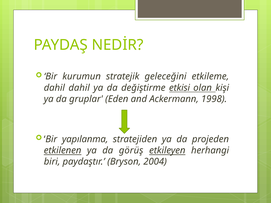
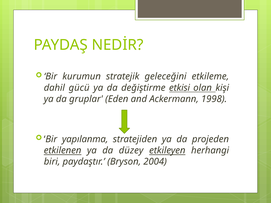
dahil dahil: dahil -> gücü
görüş: görüş -> düzey
